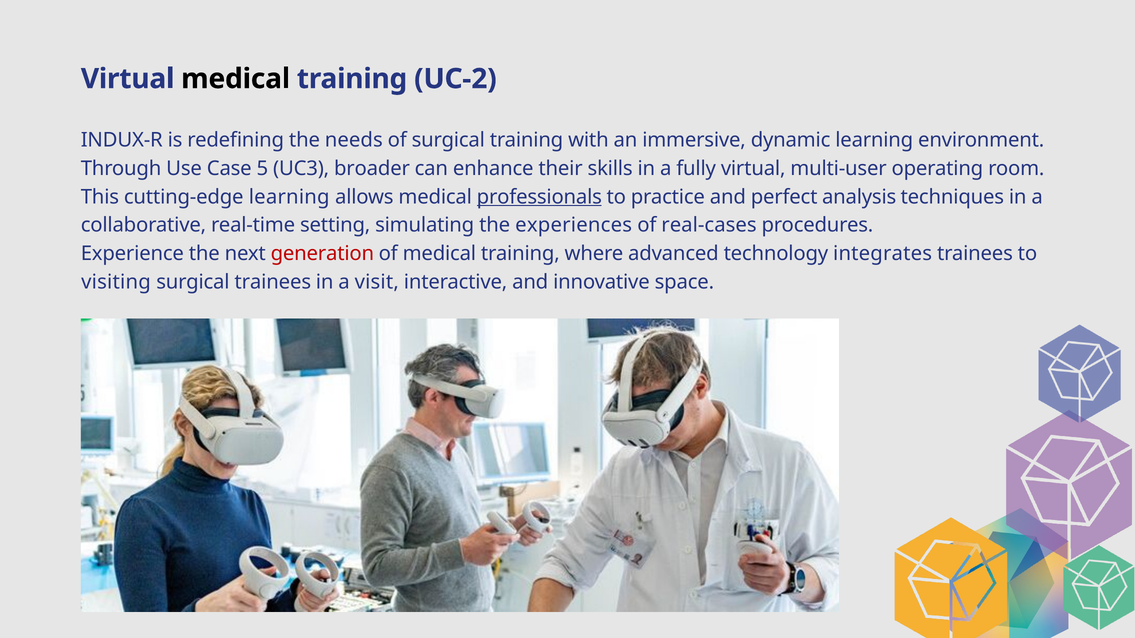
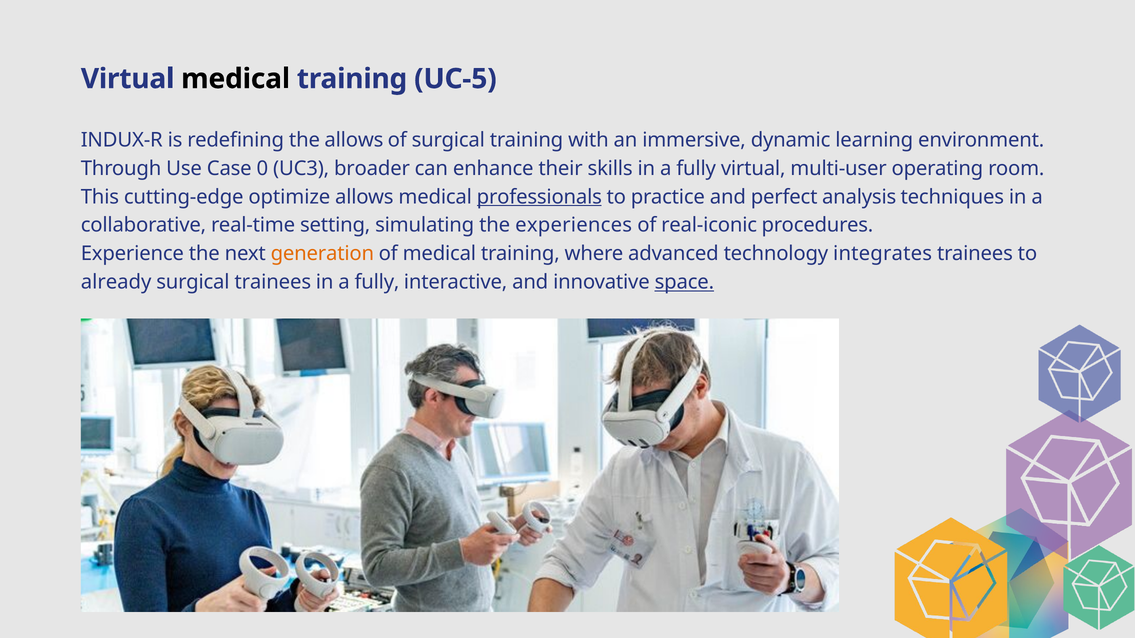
UC-2: UC-2 -> UC-5
the needs: needs -> allows
5: 5 -> 0
cutting-edge learning: learning -> optimize
real-cases: real-cases -> real-iconic
generation colour: red -> orange
visiting: visiting -> already
visit at (377, 282): visit -> fully
space underline: none -> present
